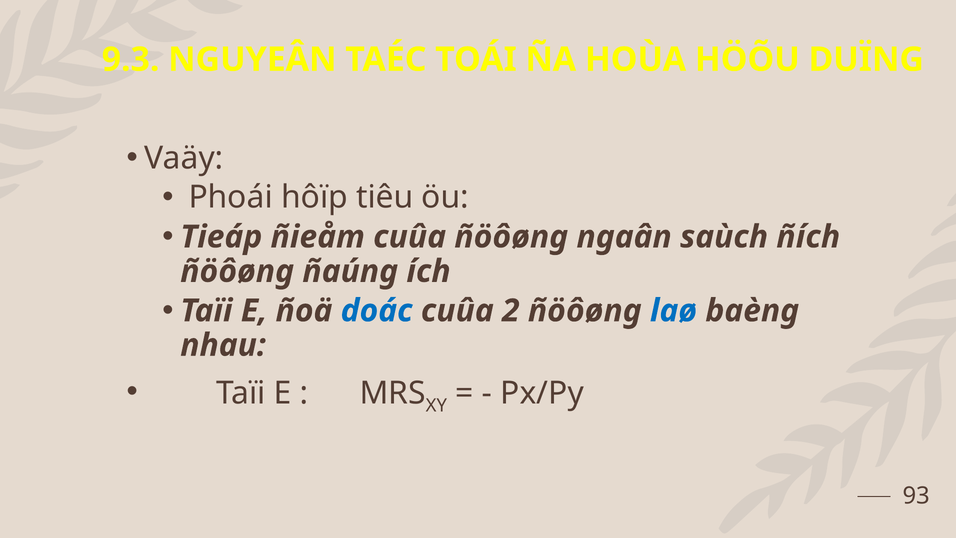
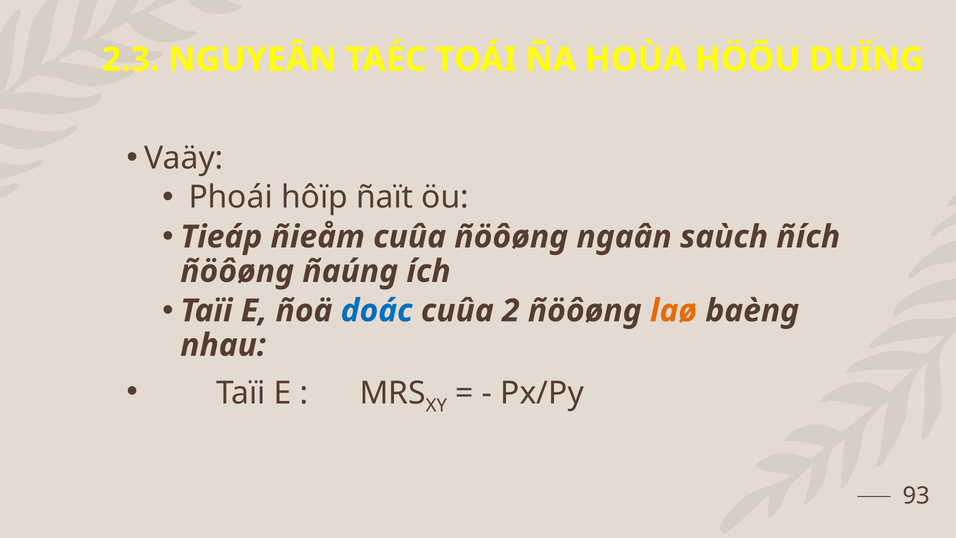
9.3: 9.3 -> 2.3
tiêu: tiêu -> ñaït
laø colour: blue -> orange
